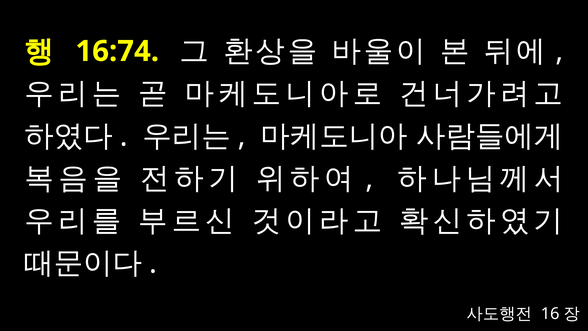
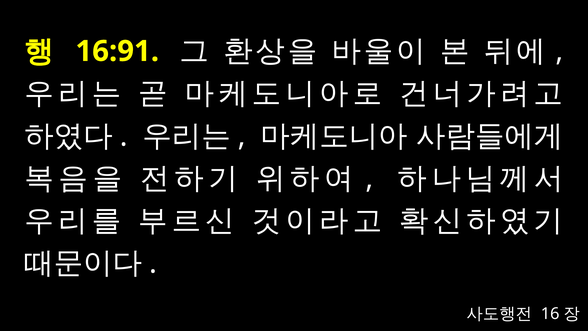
16:74: 16:74 -> 16:91
